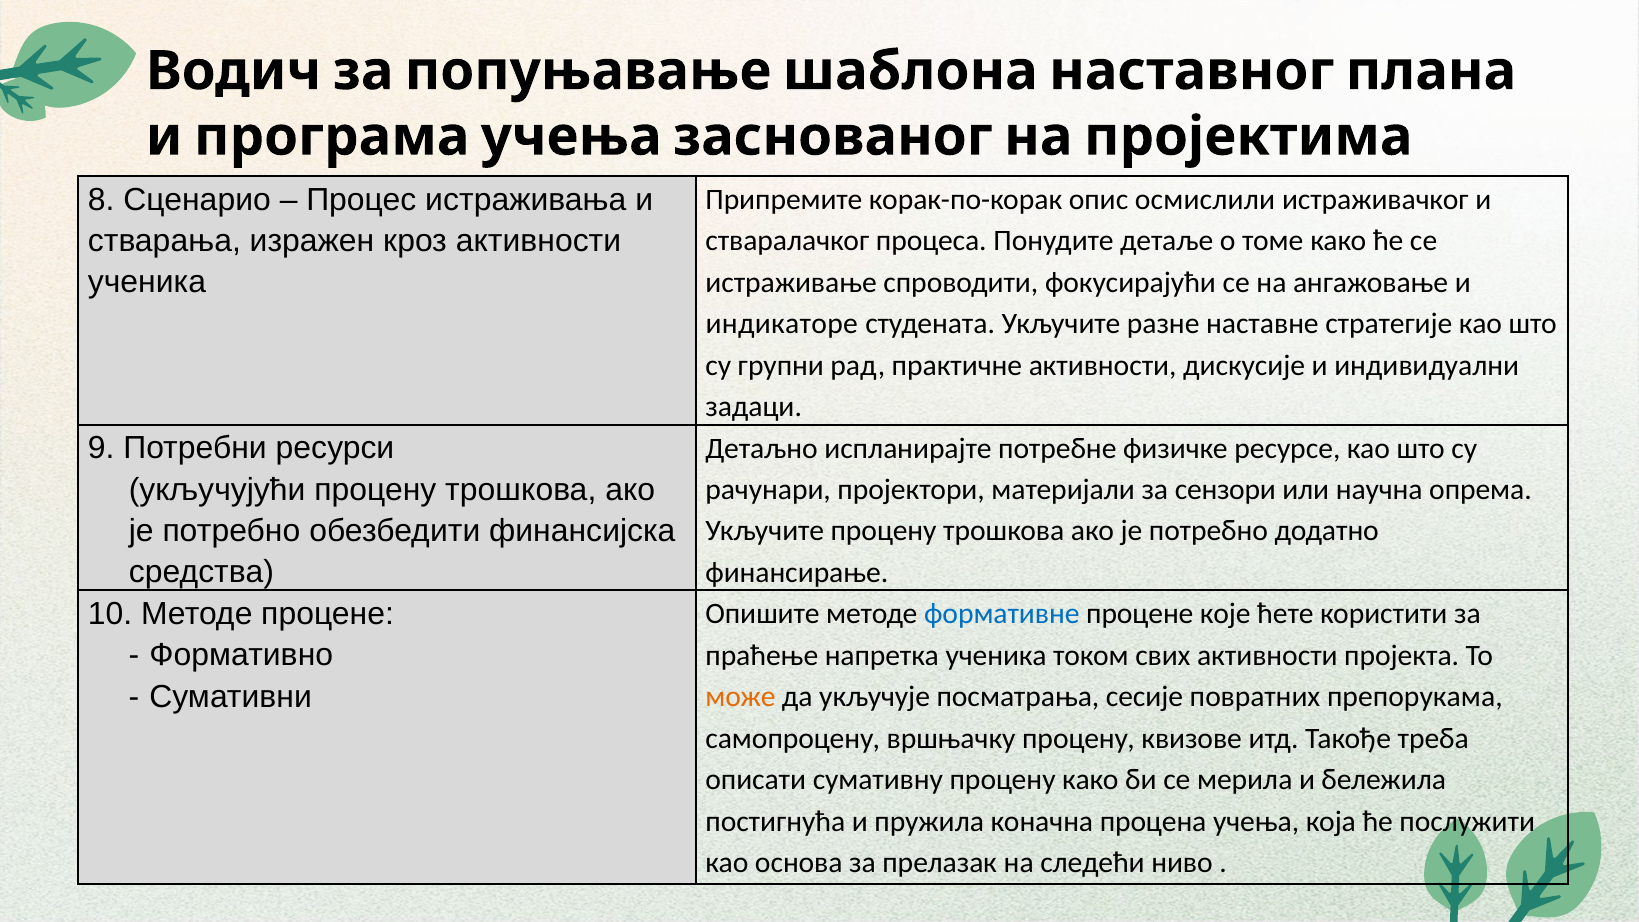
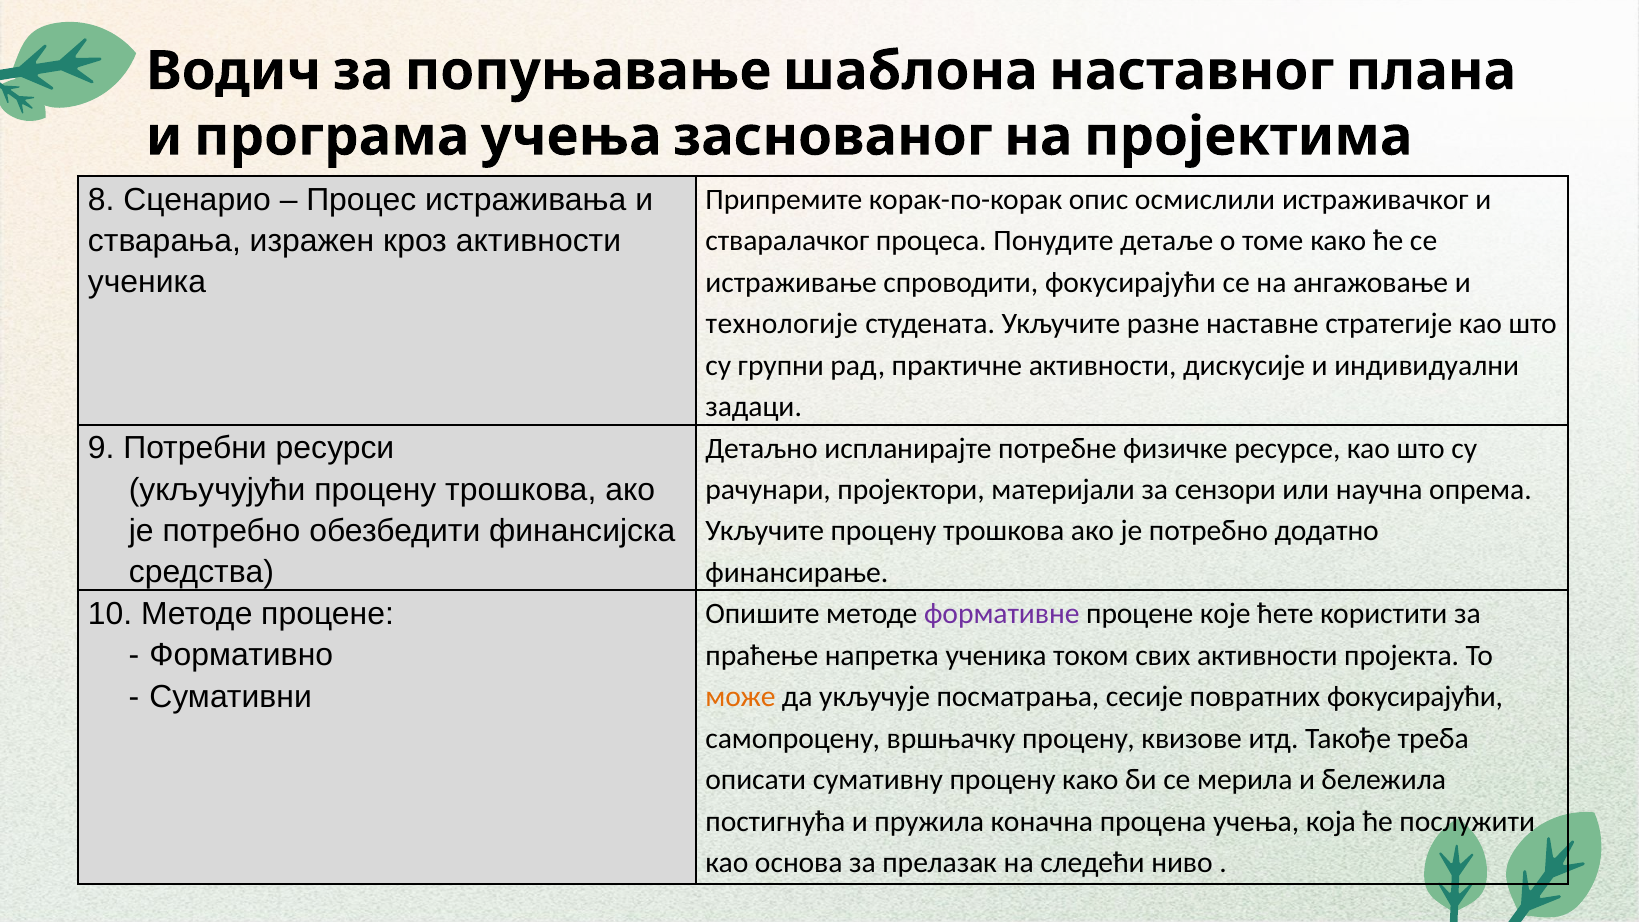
индикаторе: индикаторе -> технологије
формативне colour: blue -> purple
повратних препорукама: препорукама -> фокусирајући
